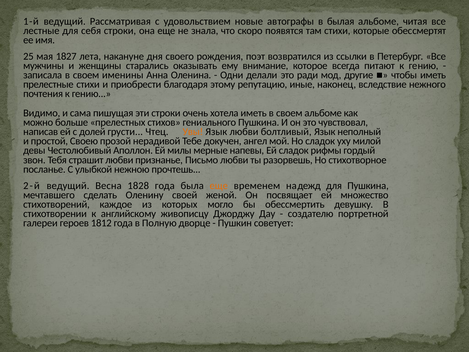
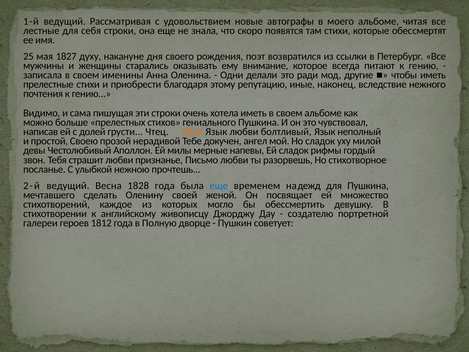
былая: былая -> моего
лета: лета -> духу
еще at (219, 185) colour: orange -> blue
